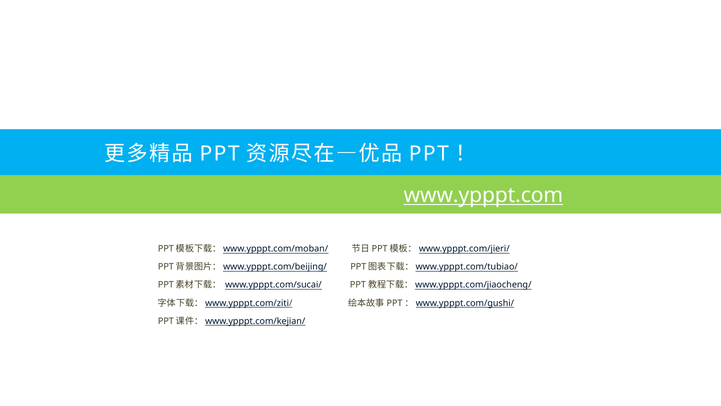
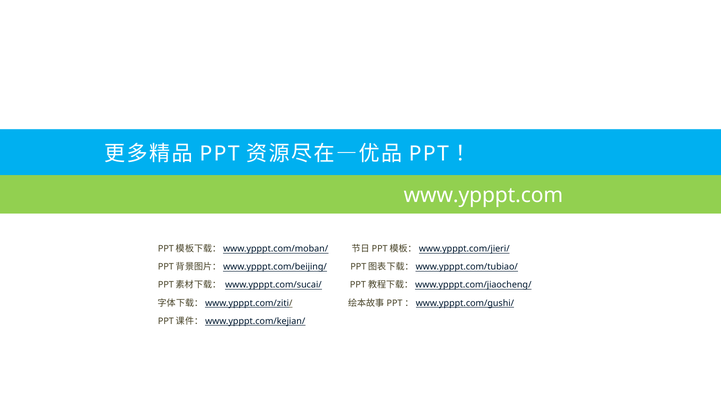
www.ypppt.com underline: present -> none
